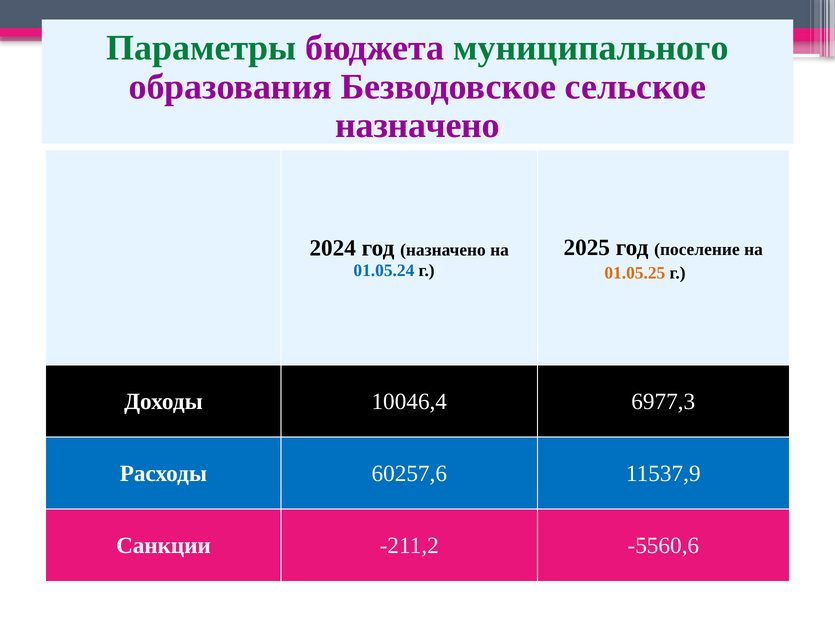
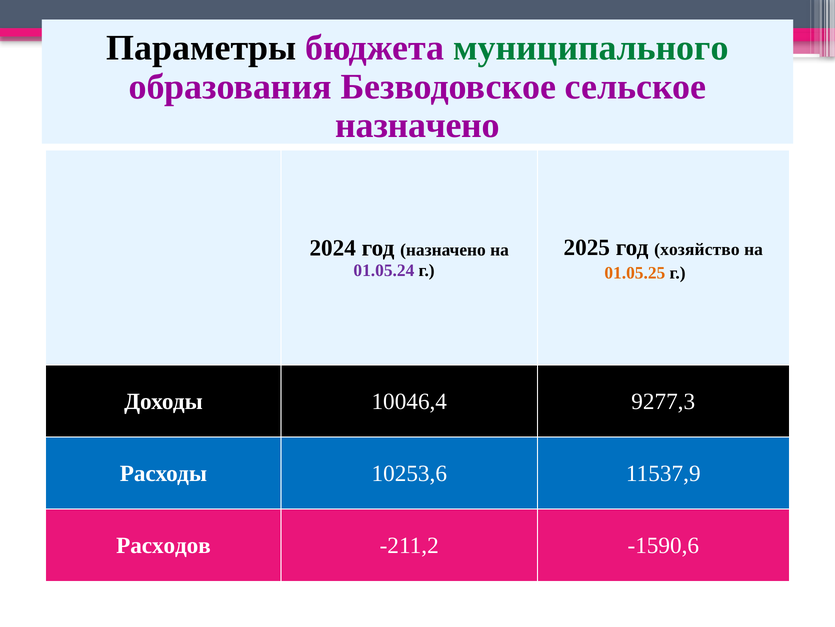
Параметры colour: green -> black
поселение: поселение -> хозяйство
01.05.24 colour: blue -> purple
6977,3: 6977,3 -> 9277,3
60257,6: 60257,6 -> 10253,6
Санкции: Санкции -> Расходов
-5560,6: -5560,6 -> -1590,6
